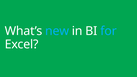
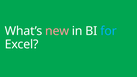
new colour: light blue -> pink
